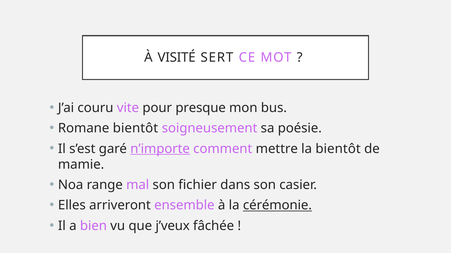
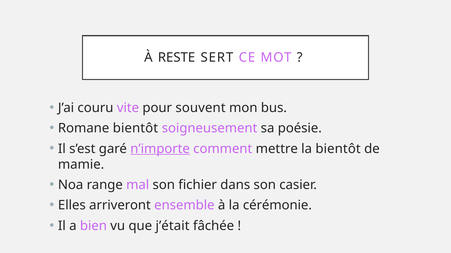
VISITÉ: VISITÉ -> RESTE
presque: presque -> souvent
cérémonie underline: present -> none
j’veux: j’veux -> j’était
